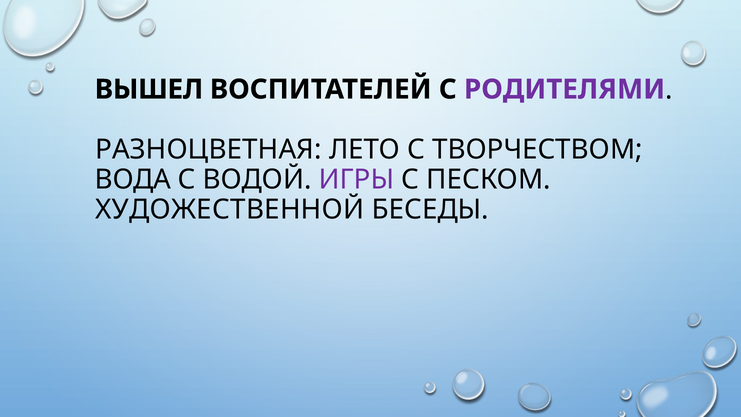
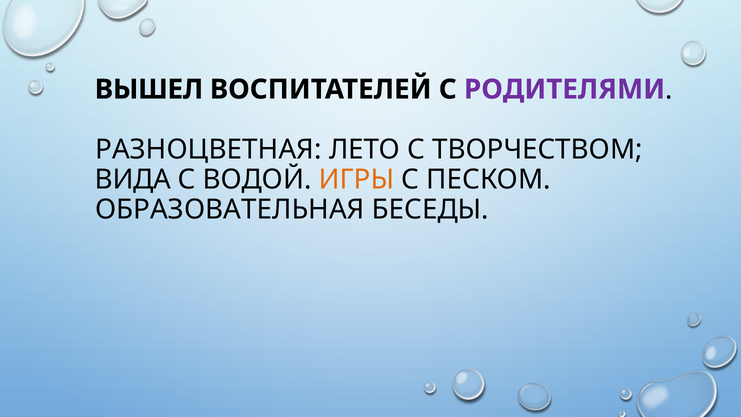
ВОДА: ВОДА -> ВИДА
ИГРЫ colour: purple -> orange
ХУДОЖЕСТВЕННОЙ: ХУДОЖЕСТВЕННОЙ -> ОБРАЗОВАТЕЛЬНАЯ
